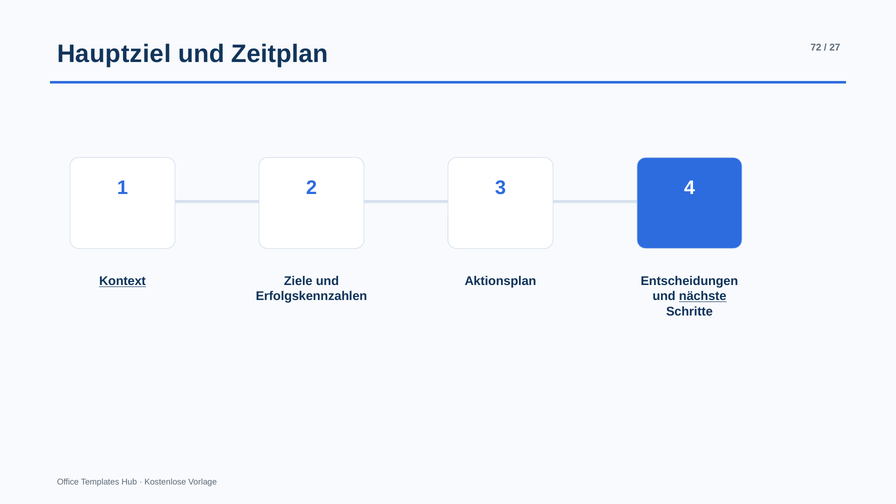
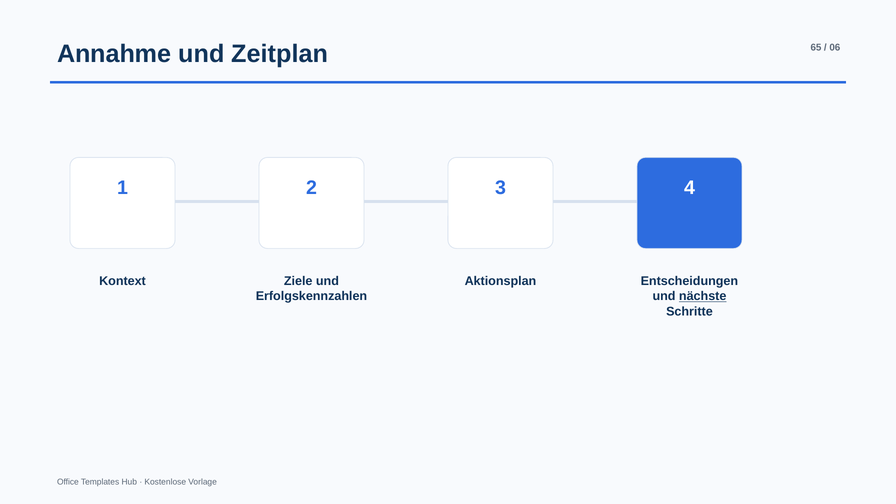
Hauptziel: Hauptziel -> Annahme
72: 72 -> 65
27: 27 -> 06
Kontext underline: present -> none
